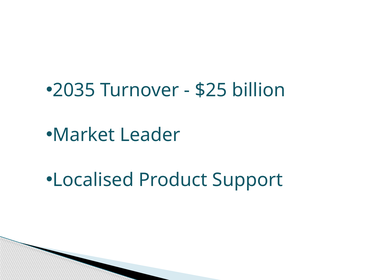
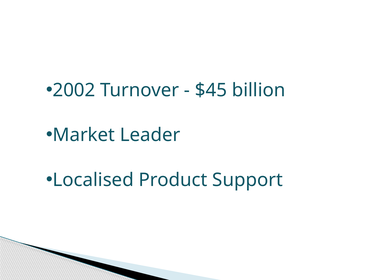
2035: 2035 -> 2002
$25: $25 -> $45
